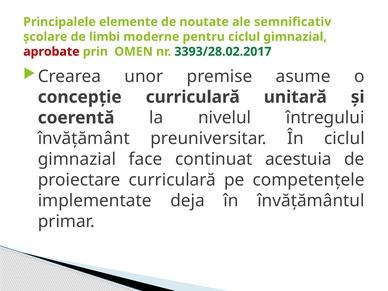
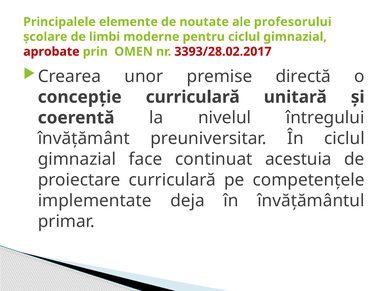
semnificativ: semnificativ -> profesorului
3393/28.02.2017 colour: green -> red
asume: asume -> directă
